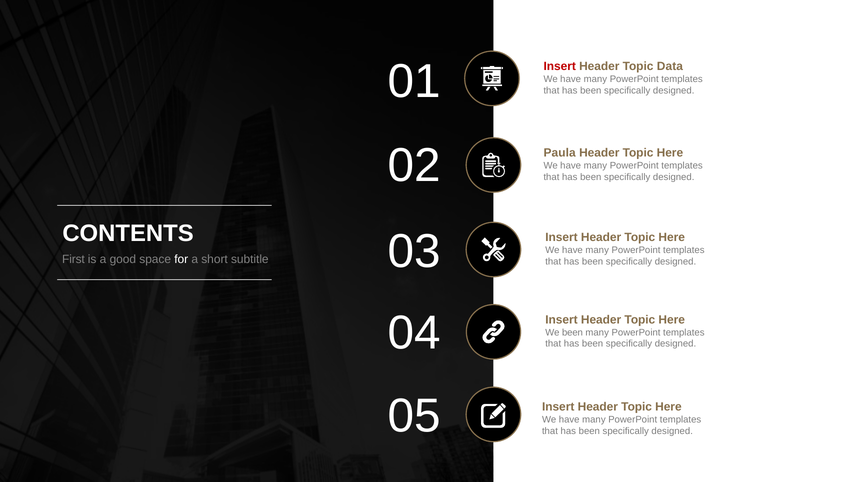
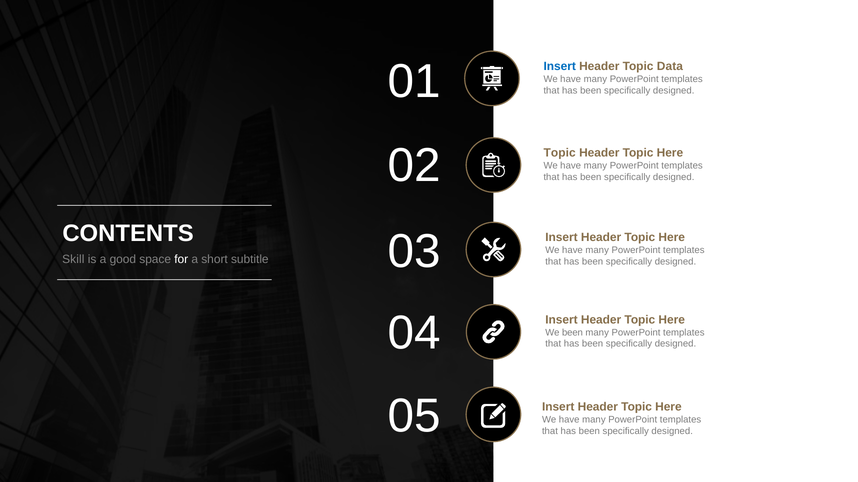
Insert at (560, 66) colour: red -> blue
Paula at (560, 153): Paula -> Topic
First: First -> Skill
